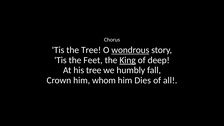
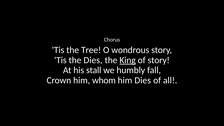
wondrous underline: present -> none
the Feet: Feet -> Dies
of deep: deep -> story
his tree: tree -> stall
